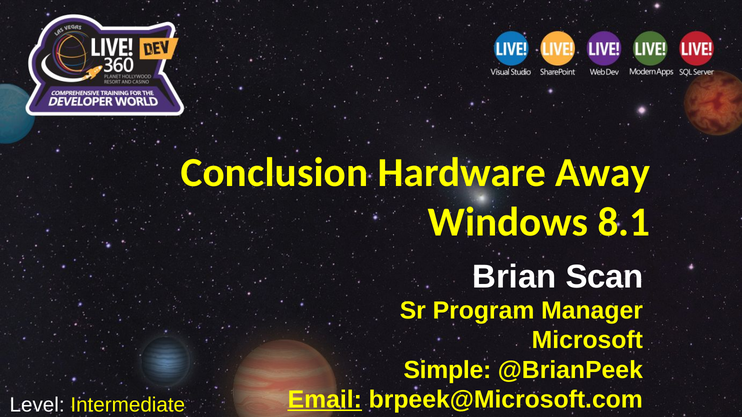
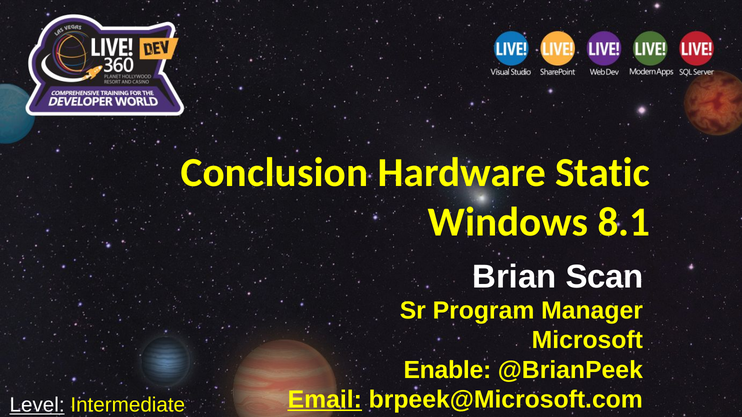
Away: Away -> Static
Simple: Simple -> Enable
Level underline: none -> present
